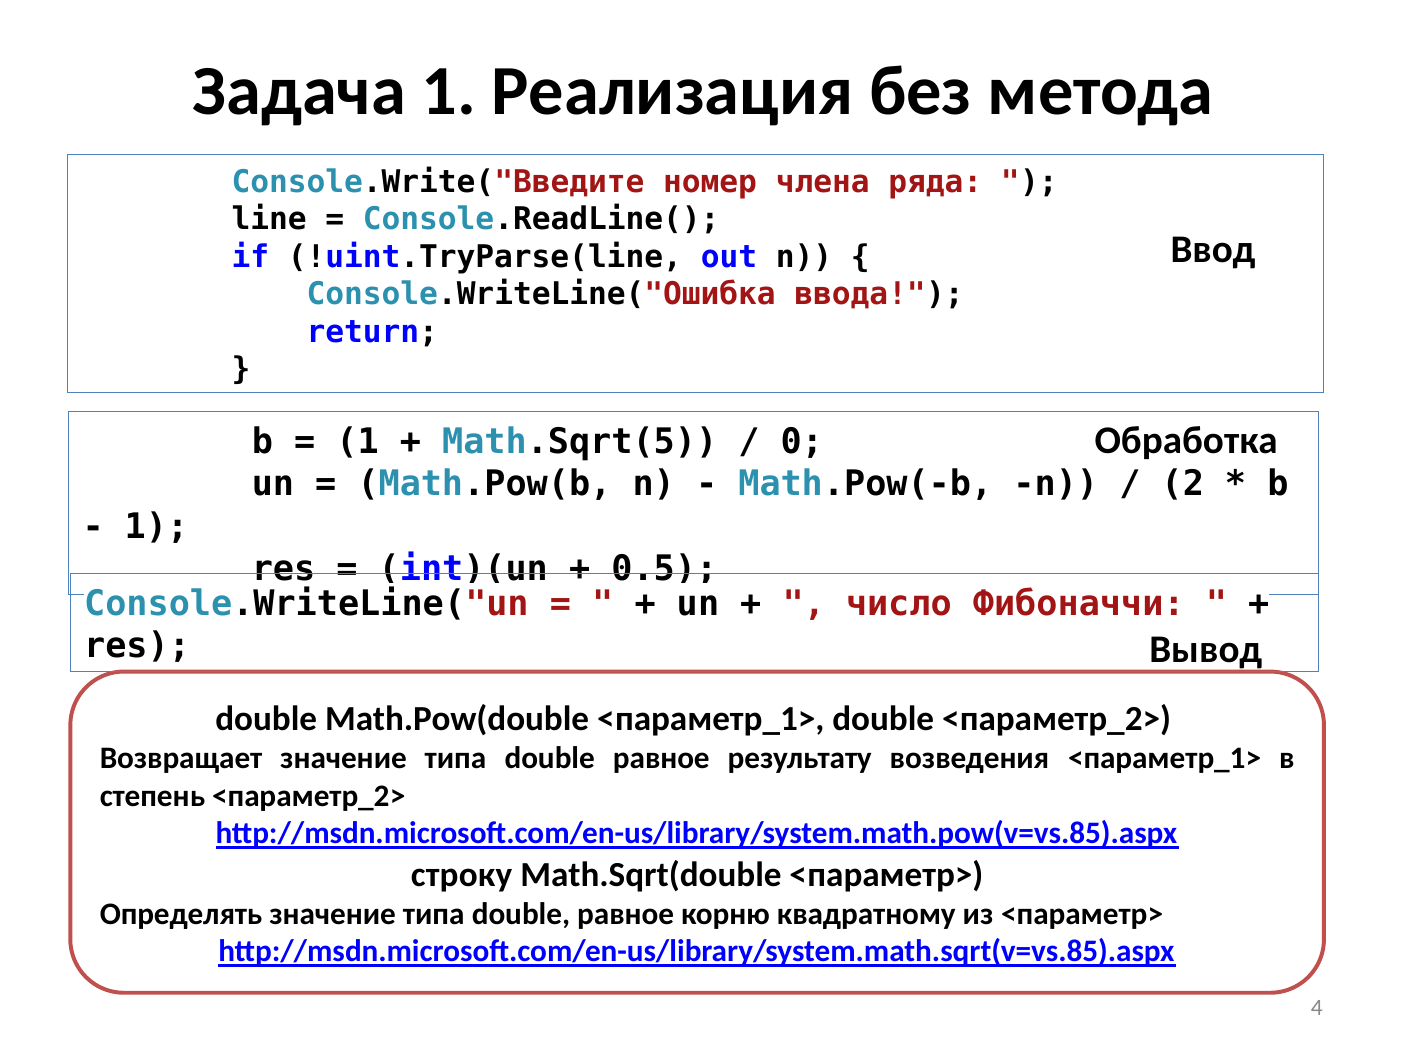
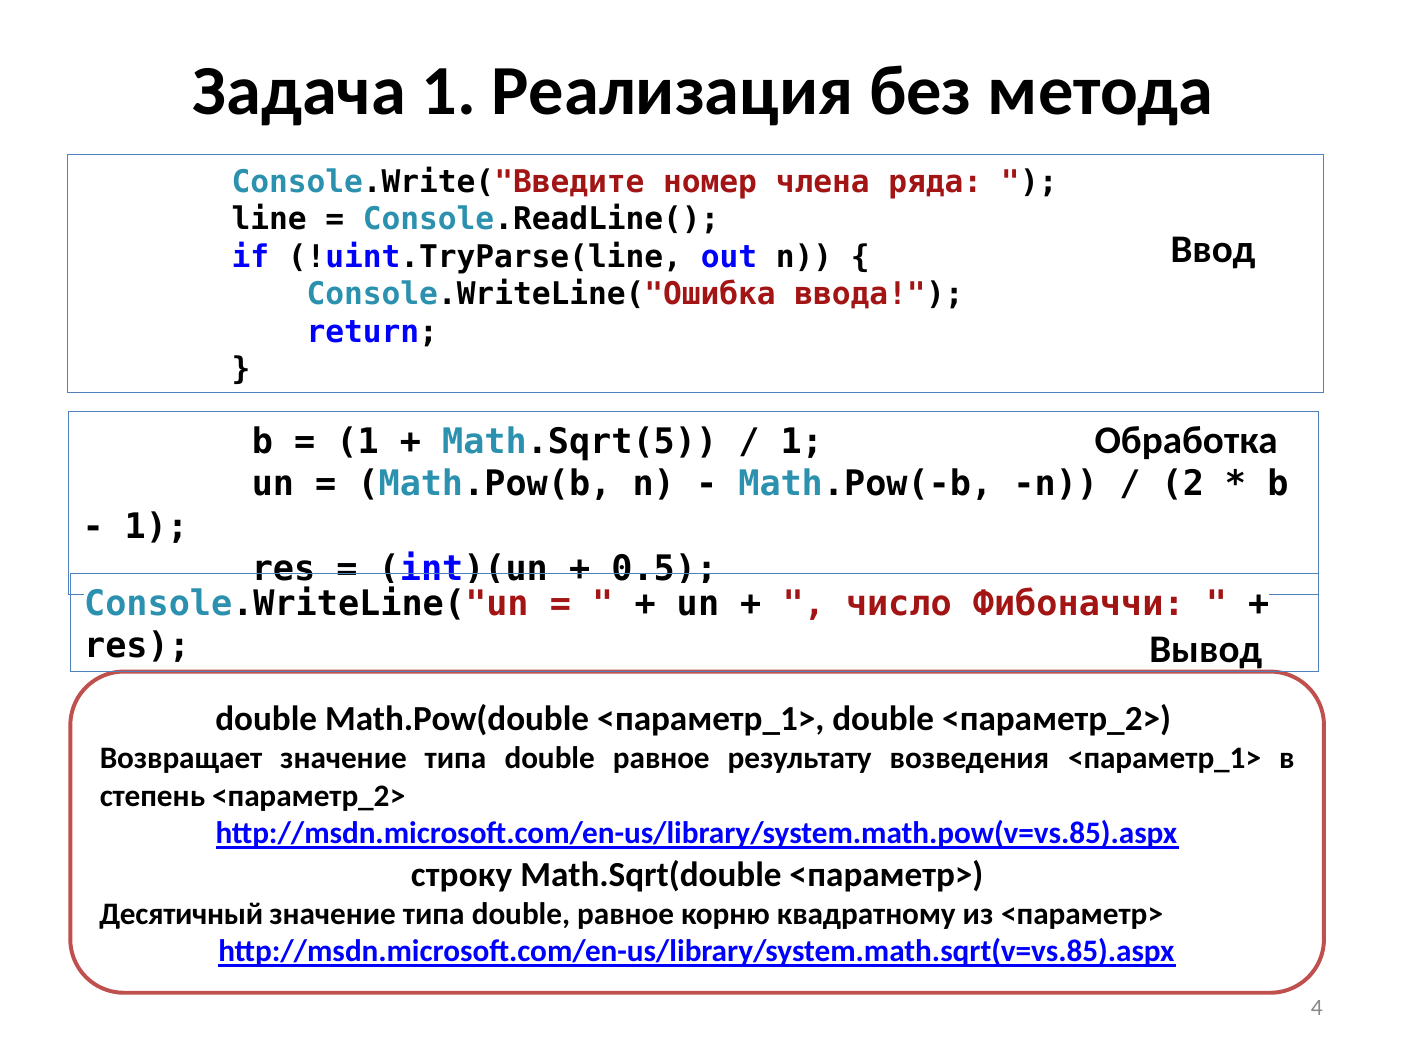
0 at (802, 442): 0 -> 1
Определять: Определять -> Десятичный
